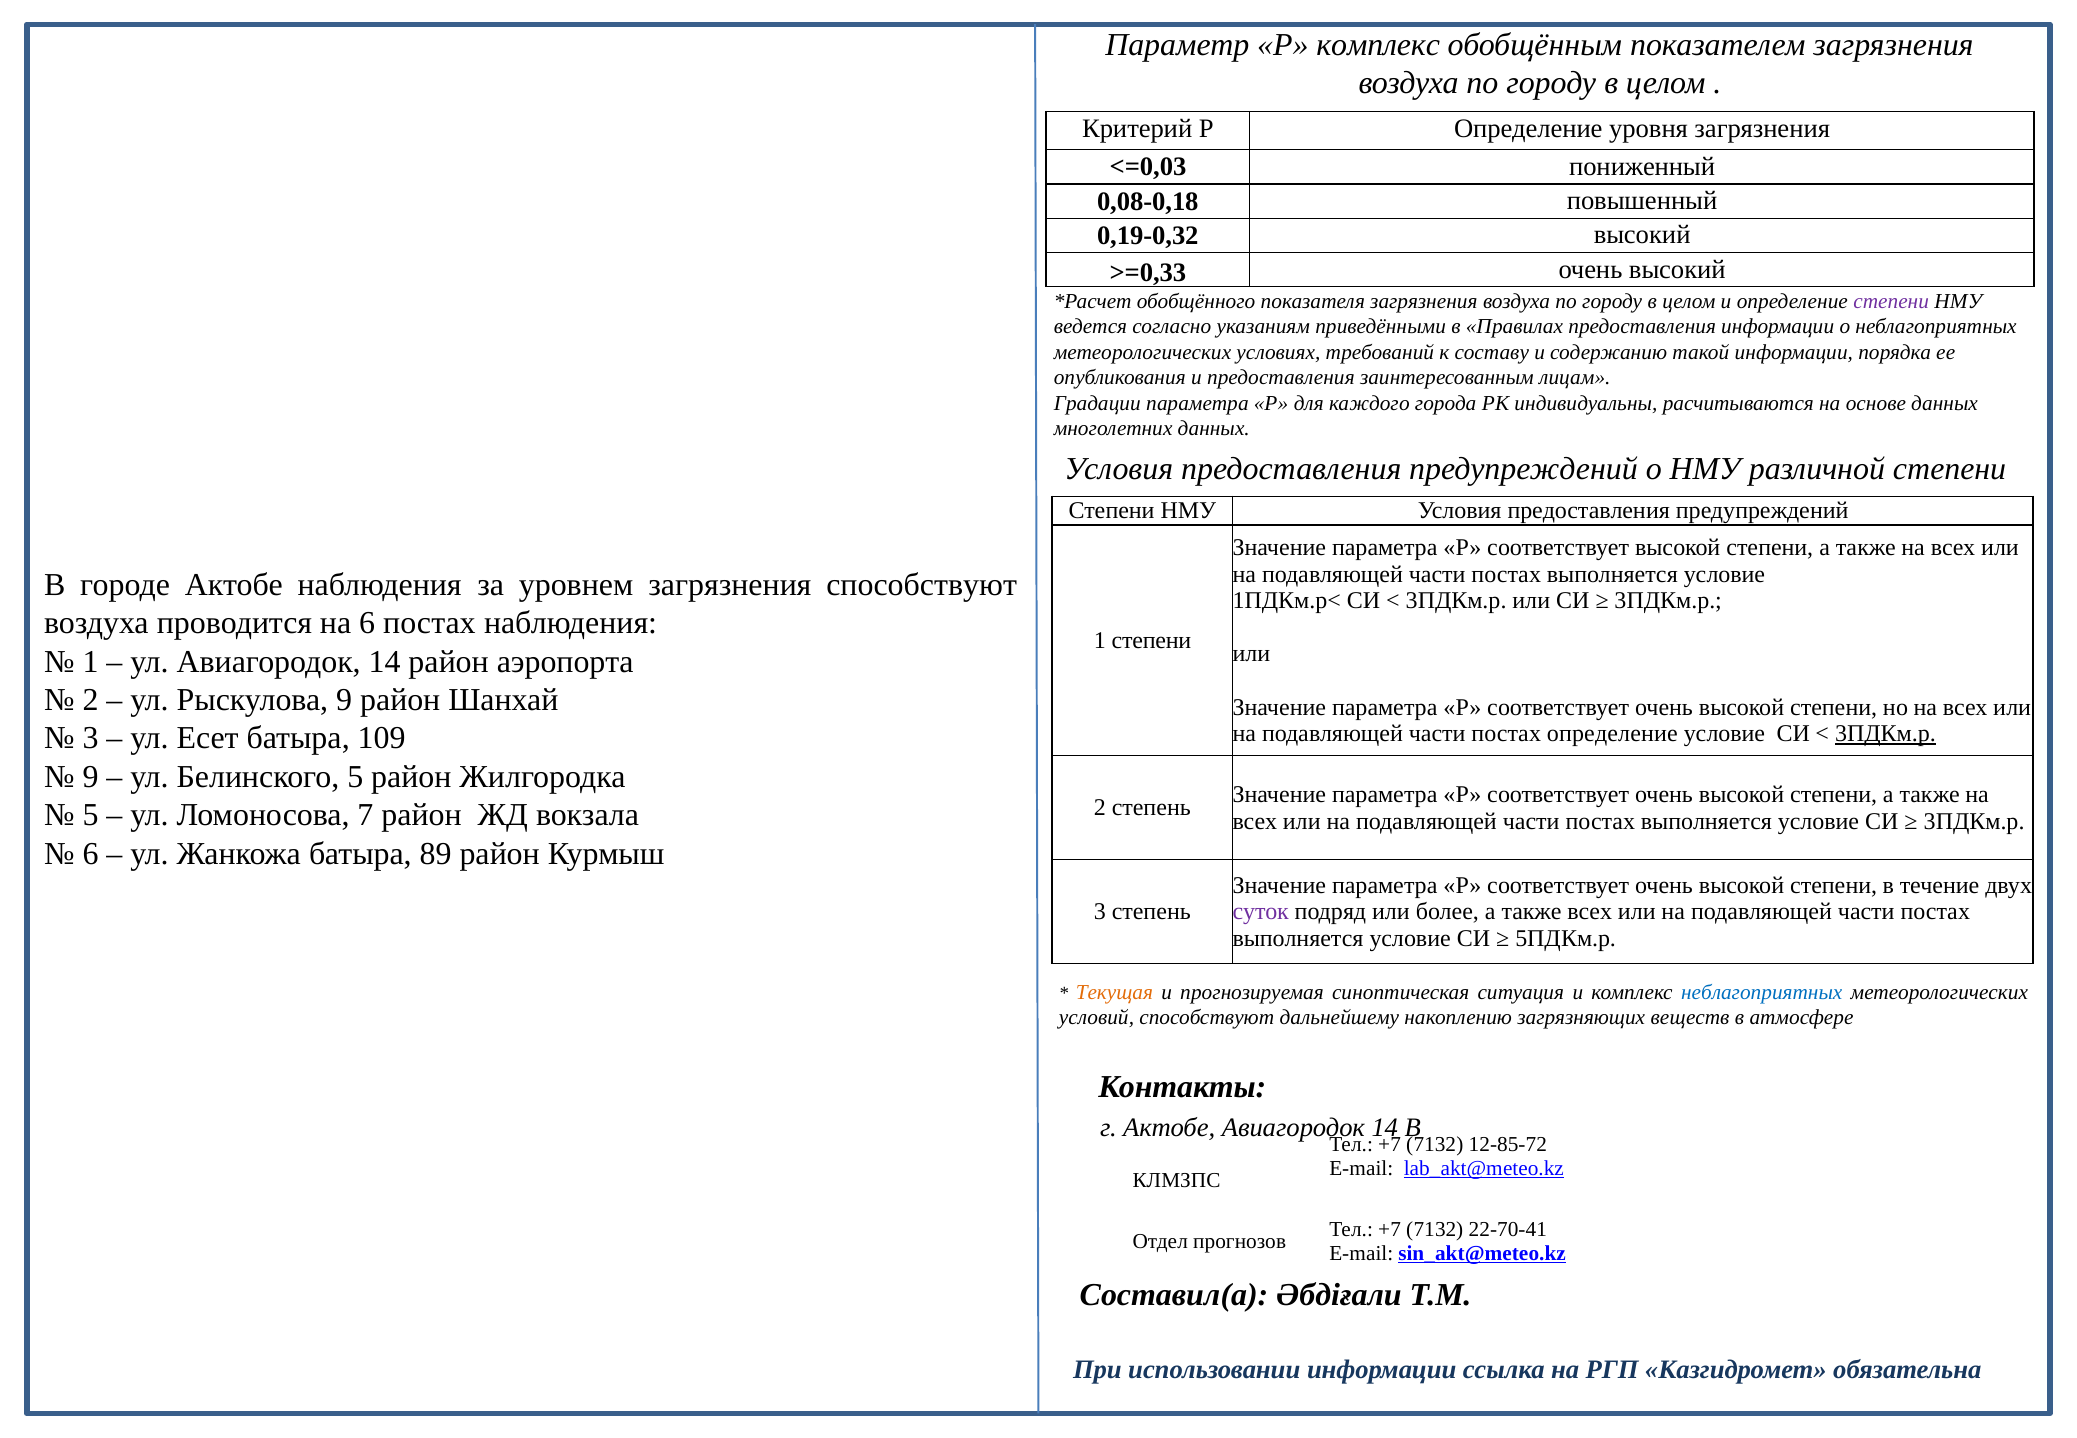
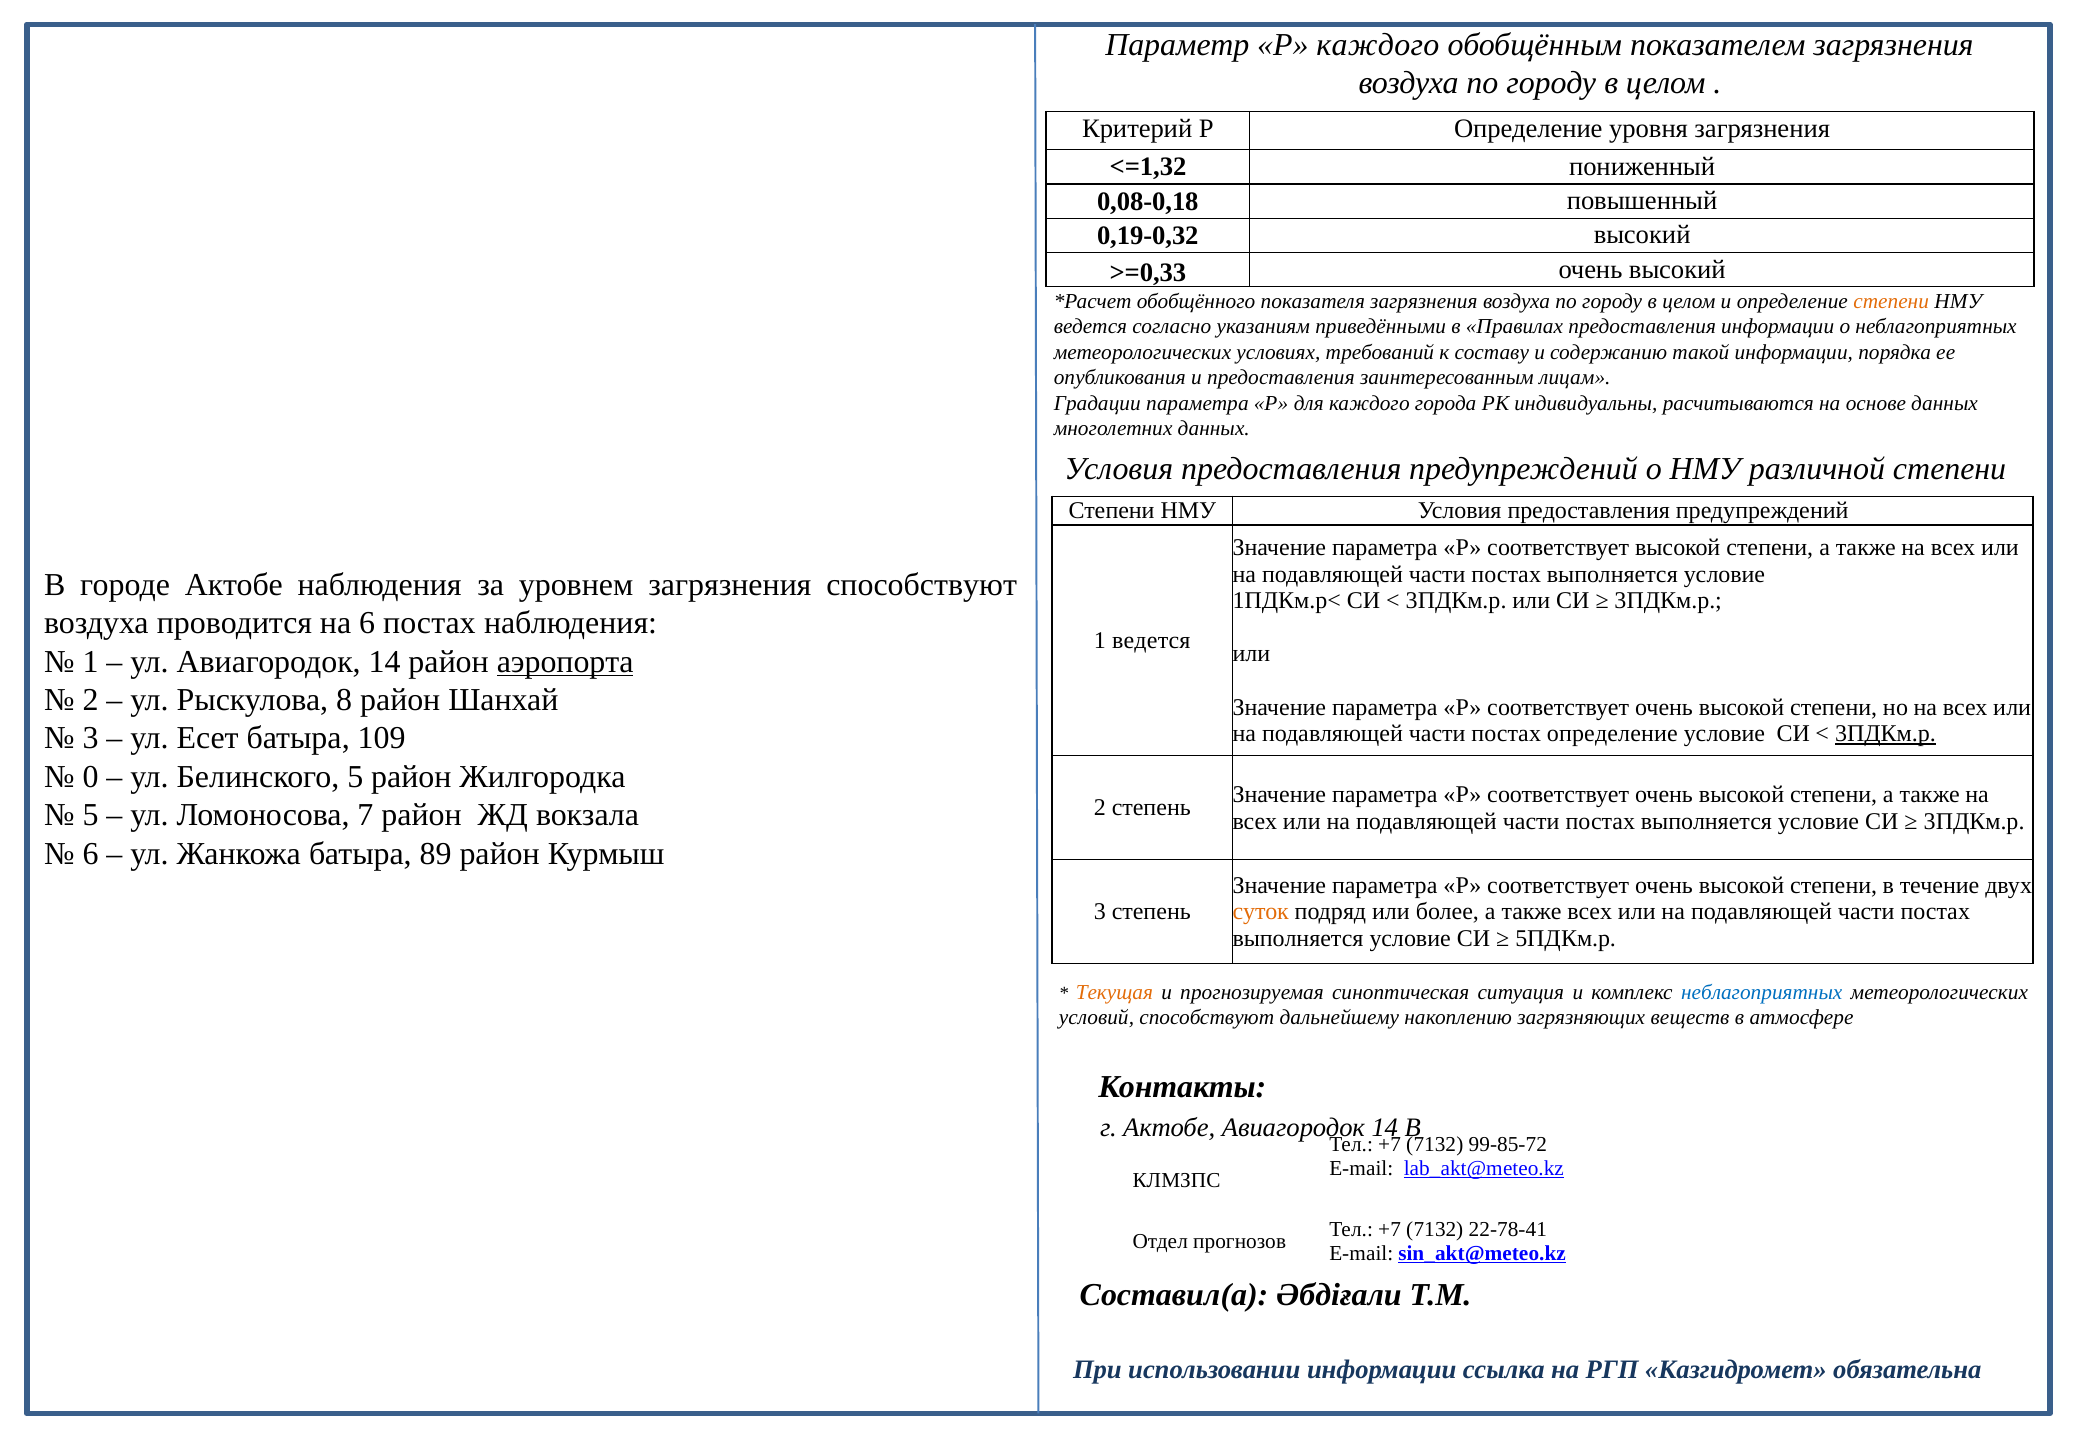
Р комплекс: комплекс -> каждого
<=0,03: <=0,03 -> <=1,32
степени at (1891, 301) colour: purple -> orange
1 степени: степени -> ведется
аэропорта underline: none -> present
Рыскулова 9: 9 -> 8
9 at (90, 777): 9 -> 0
суток colour: purple -> orange
12-85-72: 12-85-72 -> 99-85-72
22-70-41: 22-70-41 -> 22-78-41
